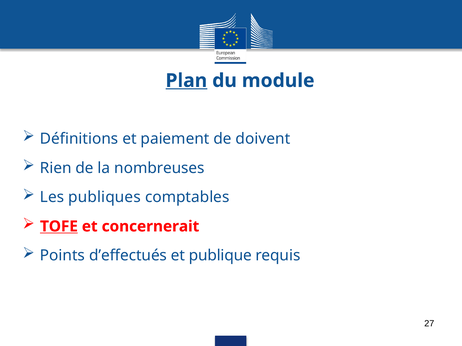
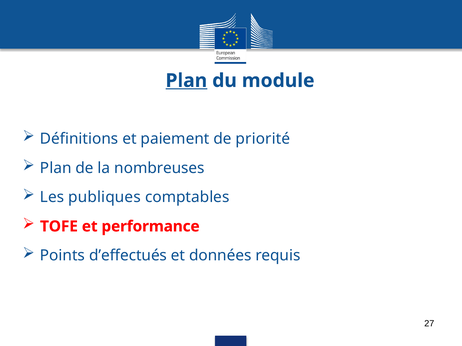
doivent: doivent -> priorité
Rien at (56, 168): Rien -> Plan
TOFE underline: present -> none
concernerait: concernerait -> performance
publique: publique -> données
